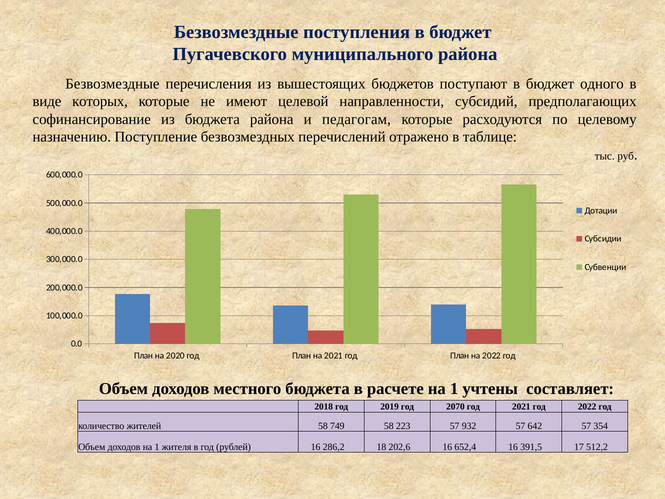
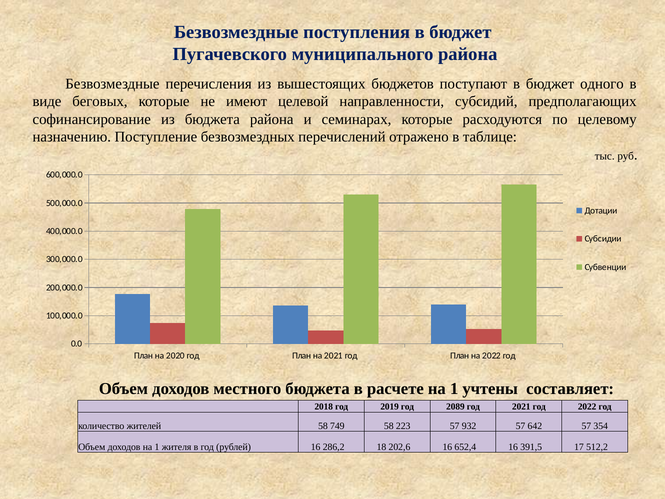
которых: которых -> беговых
педагогам: педагогам -> семинарах
2070: 2070 -> 2089
